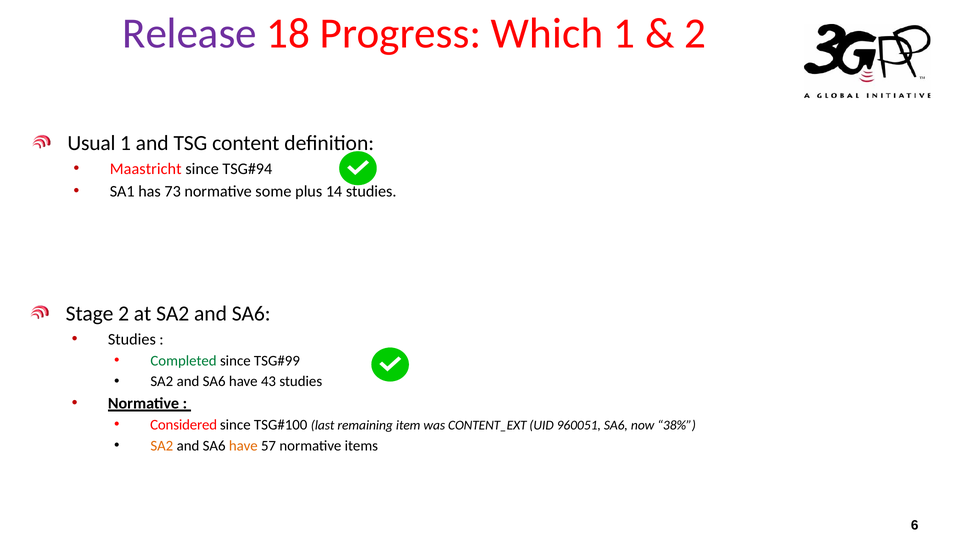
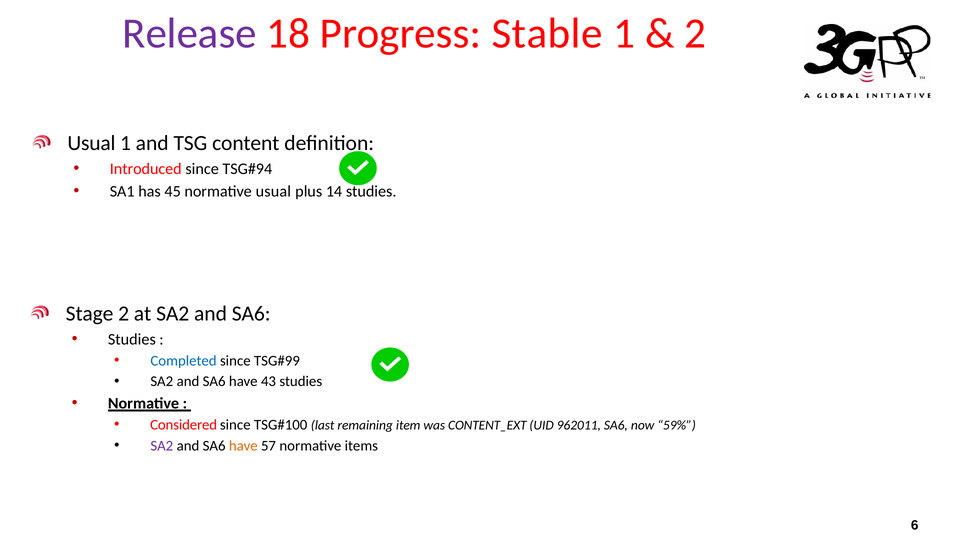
Which: Which -> Stable
Maastricht: Maastricht -> Introduced
73: 73 -> 45
normative some: some -> usual
Completed colour: green -> blue
960051: 960051 -> 962011
38%: 38% -> 59%
SA2 at (162, 446) colour: orange -> purple
